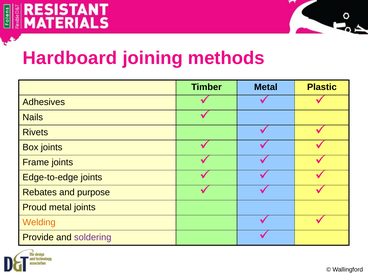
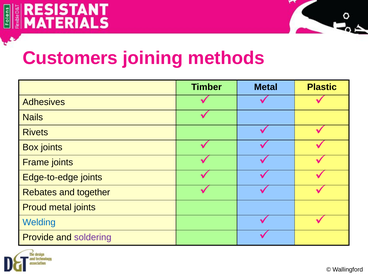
Hardboard: Hardboard -> Customers
purpose: purpose -> together
Welding colour: orange -> blue
